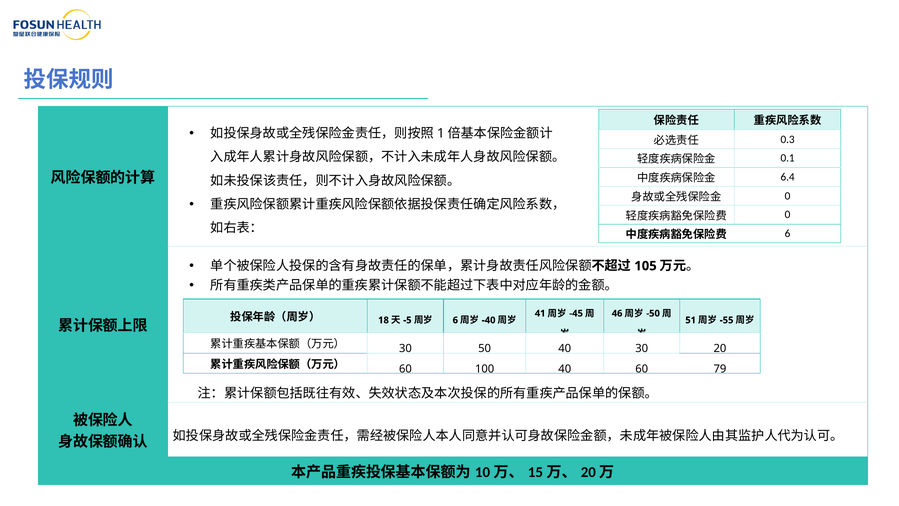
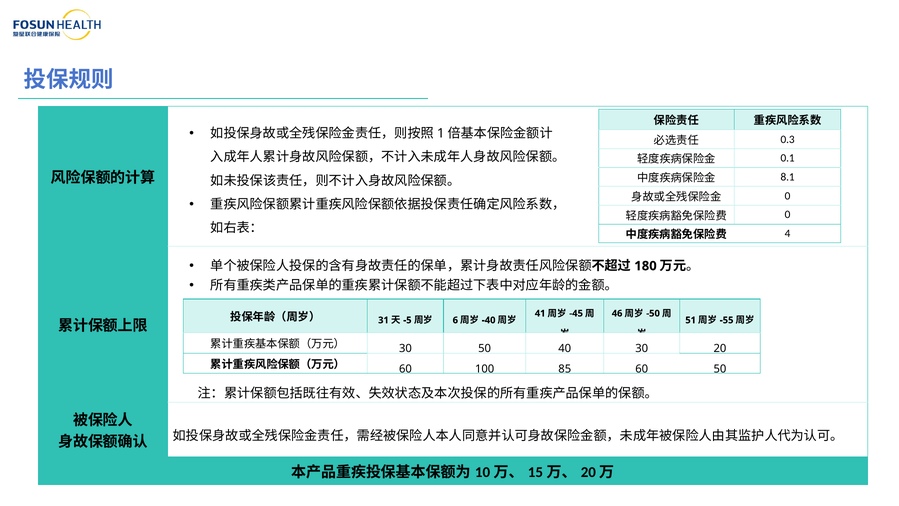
6.4: 6.4 -> 8.1
6 at (788, 233): 6 -> 4
105: 105 -> 180
18: 18 -> 31
100 40: 40 -> 85
60 79: 79 -> 50
